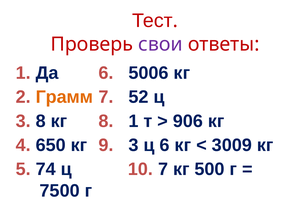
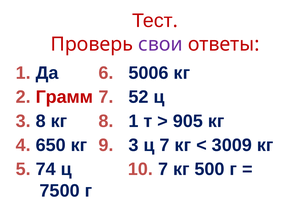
Грамм colour: orange -> red
906: 906 -> 905
ц 6: 6 -> 7
